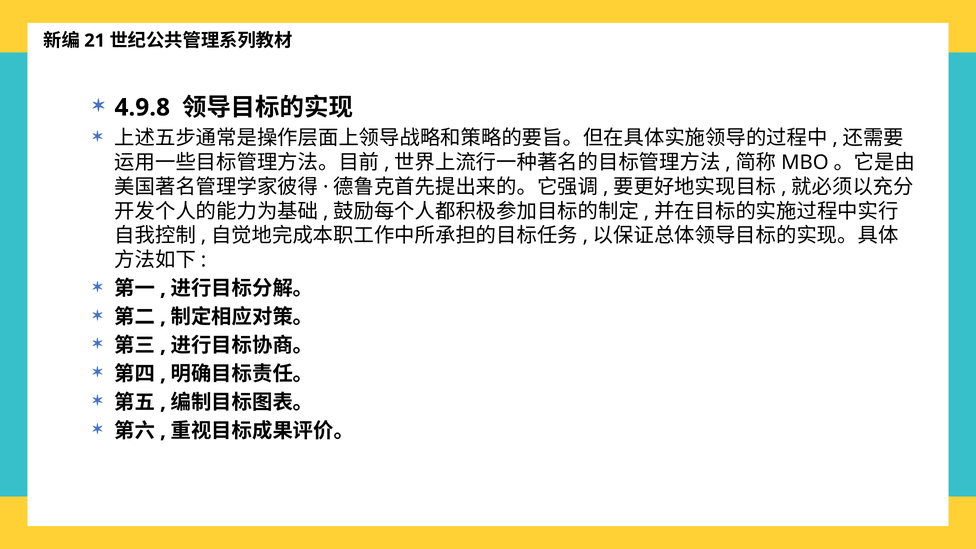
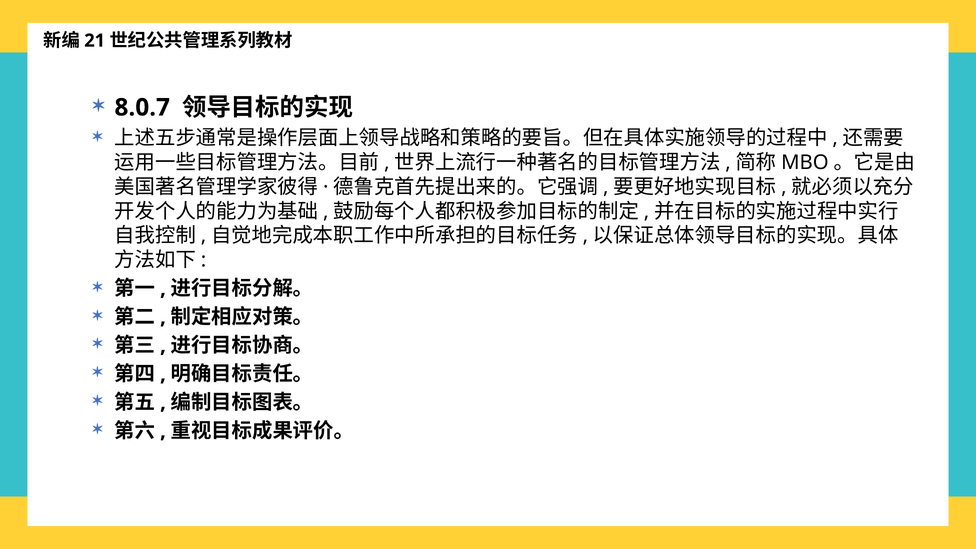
4.9.8: 4.9.8 -> 8.0.7
